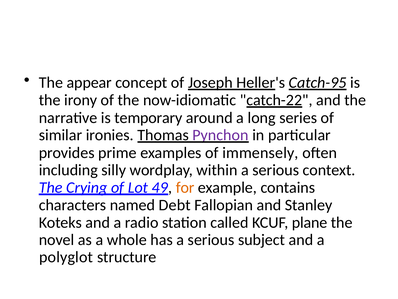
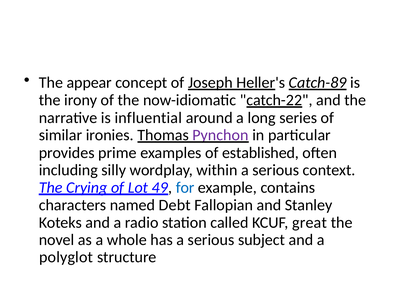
Catch-95: Catch-95 -> Catch-89
temporary: temporary -> influential
immensely: immensely -> established
for colour: orange -> blue
plane: plane -> great
